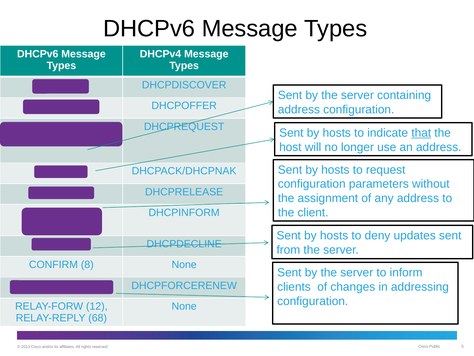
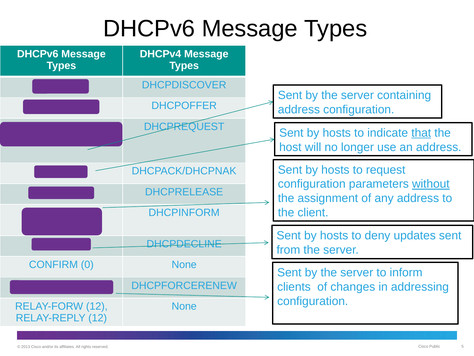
without underline: none -> present
CONFIRM 8: 8 -> 0
RELAY-REPLY 68: 68 -> 12
